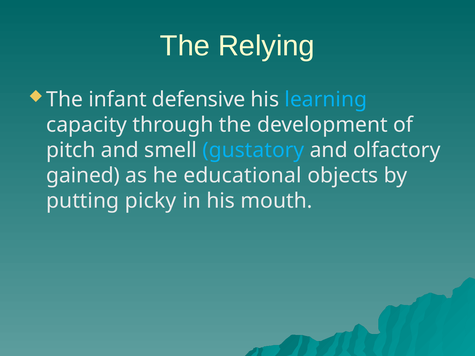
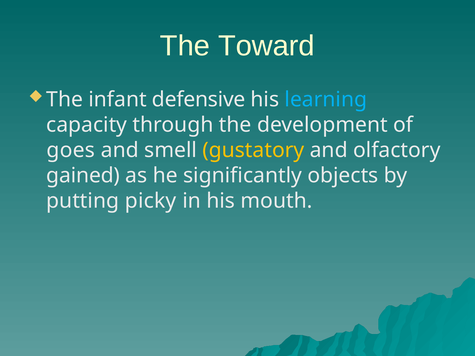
Relying: Relying -> Toward
pitch: pitch -> goes
gustatory colour: light blue -> yellow
educational: educational -> significantly
